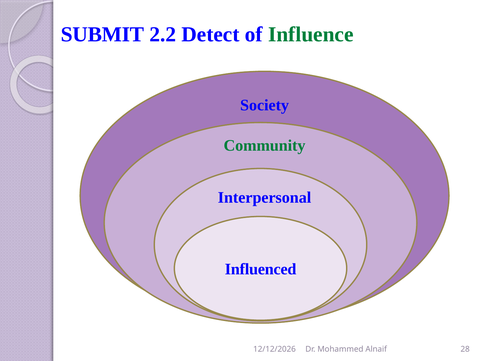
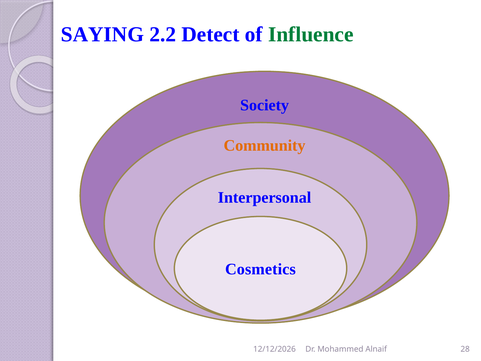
SUBMIT: SUBMIT -> SAYING
Community colour: green -> orange
Influenced: Influenced -> Cosmetics
